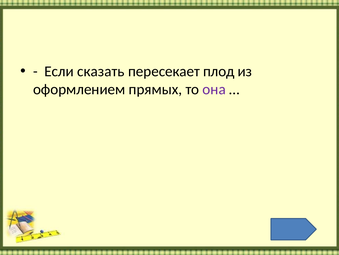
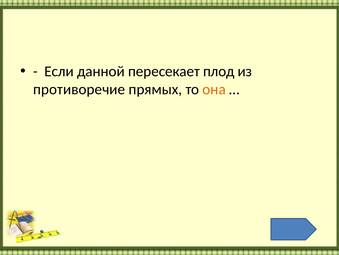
сказать: сказать -> данной
оформлением: оформлением -> противоречие
она colour: purple -> orange
